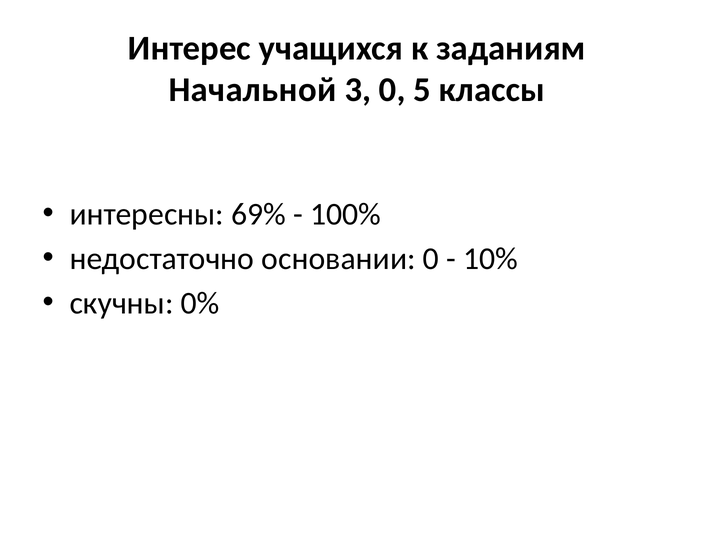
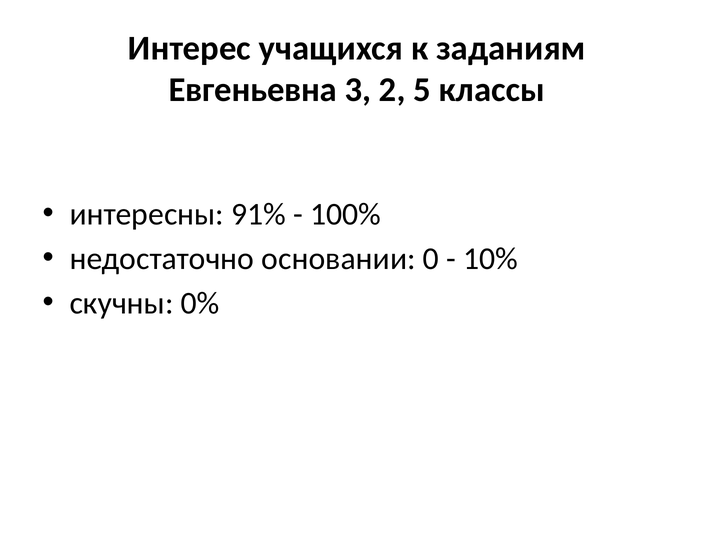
Начальной: Начальной -> Евгеньевна
3 0: 0 -> 2
69%: 69% -> 91%
